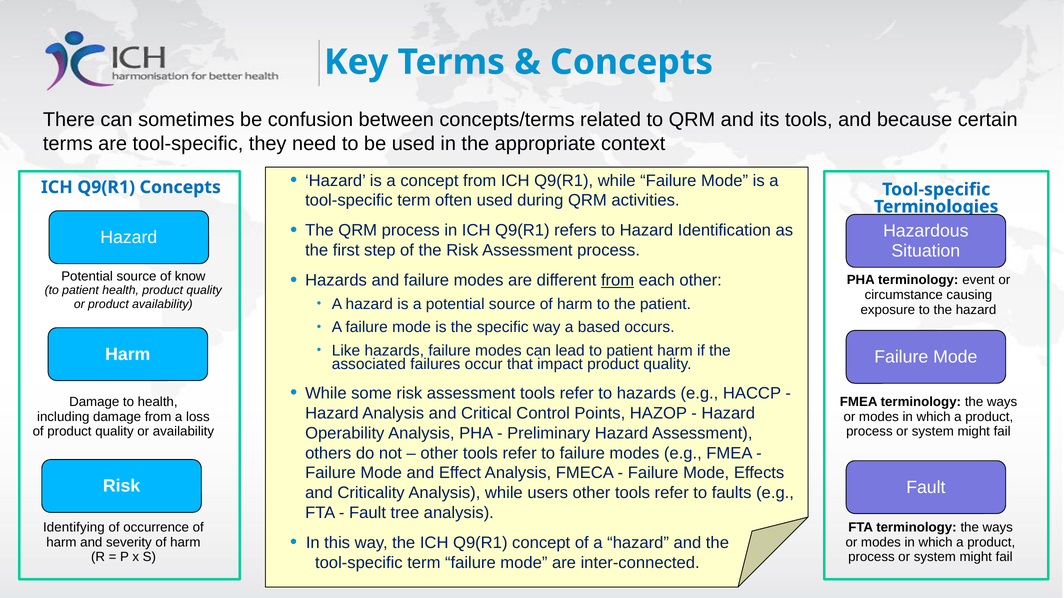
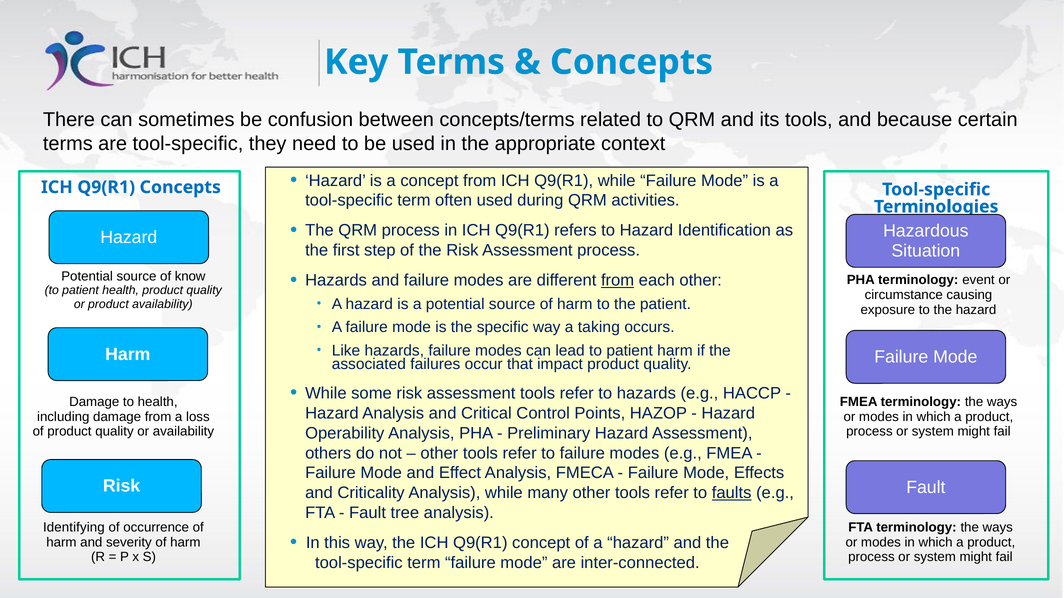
based: based -> taking
users: users -> many
faults underline: none -> present
